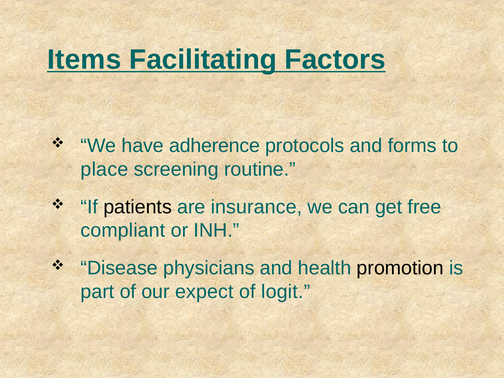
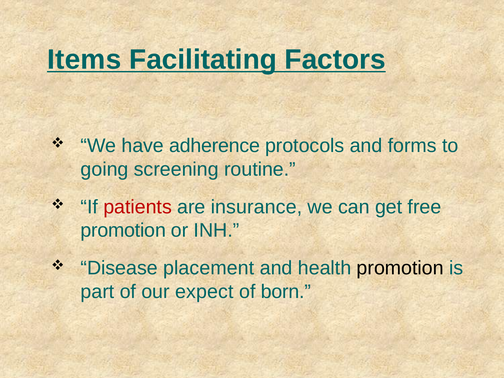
place: place -> going
patients colour: black -> red
compliant at (123, 230): compliant -> promotion
physicians: physicians -> placement
logit: logit -> born
